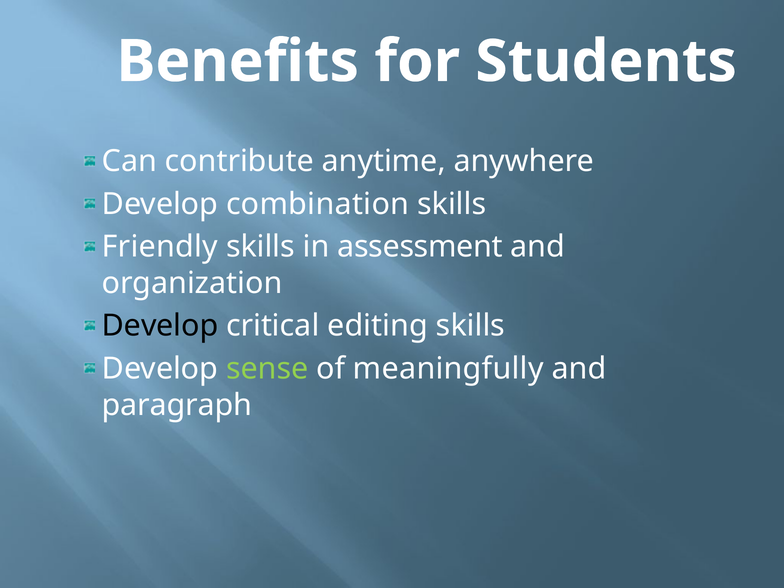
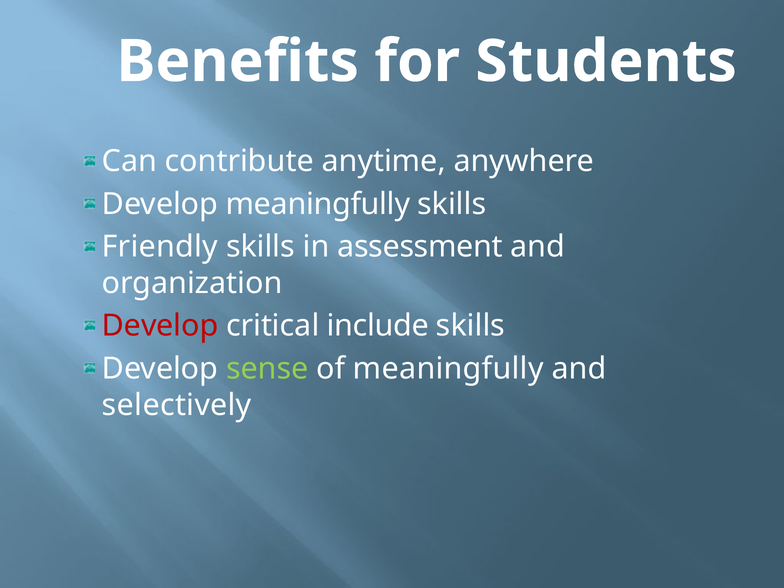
Develop combination: combination -> meaningfully
Develop at (160, 326) colour: black -> red
editing: editing -> include
paragraph: paragraph -> selectively
